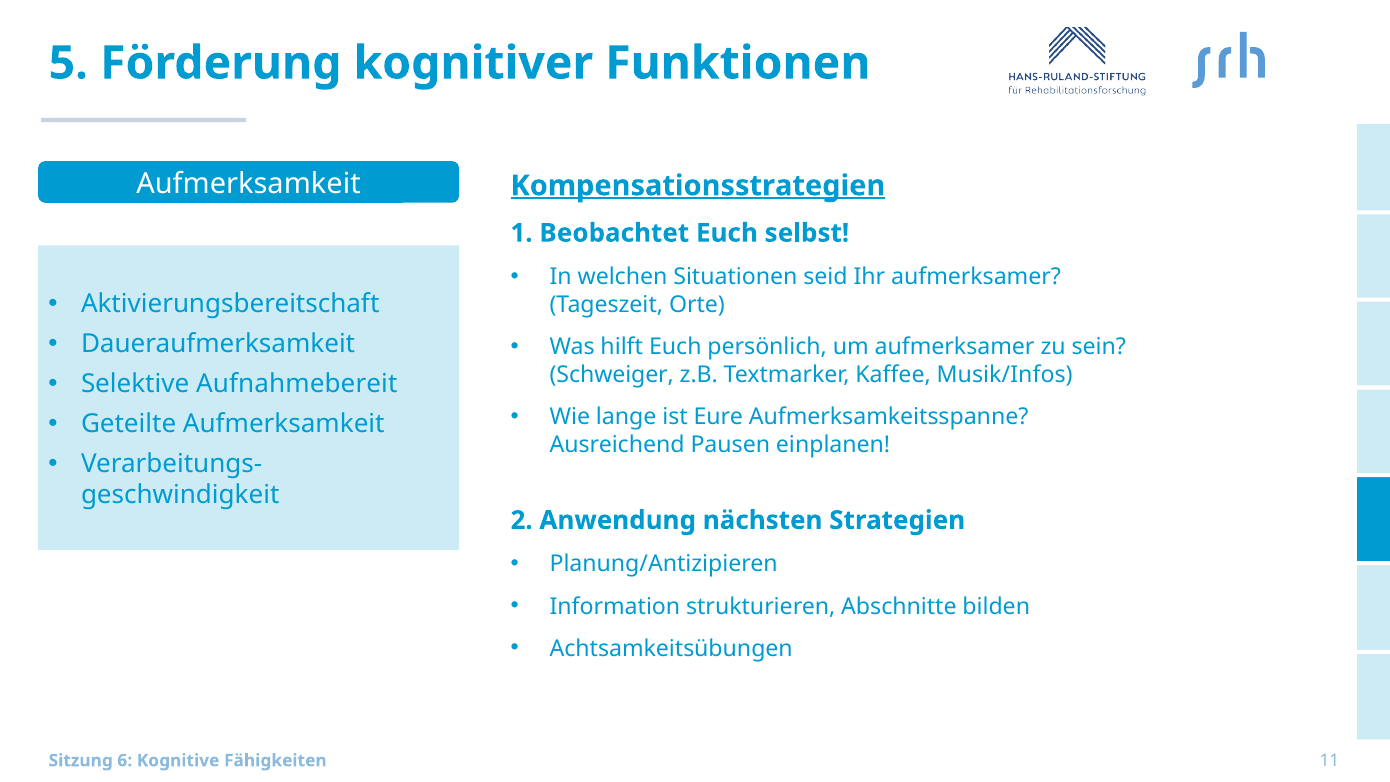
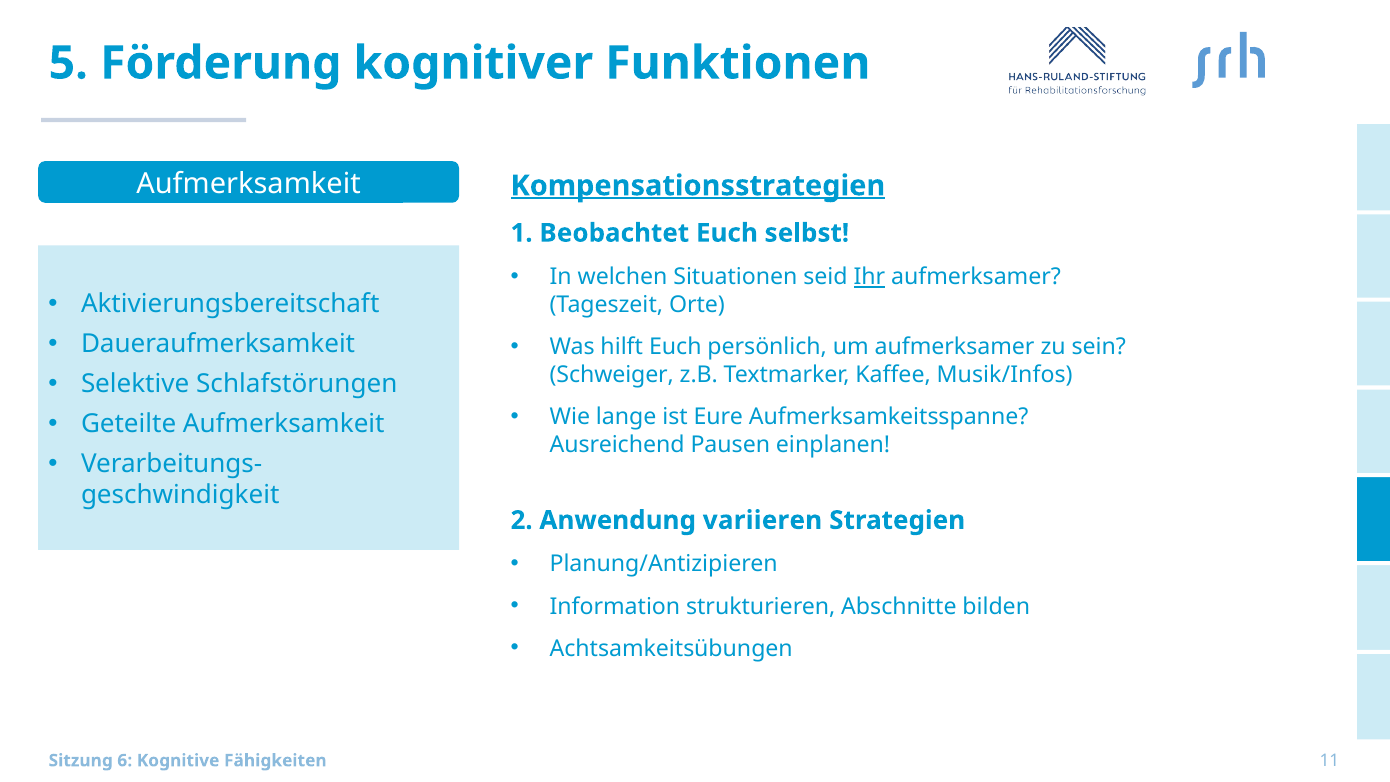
Ihr underline: none -> present
Aufnahmebereit: Aufnahmebereit -> Schlafstörungen
nächsten: nächsten -> variieren
